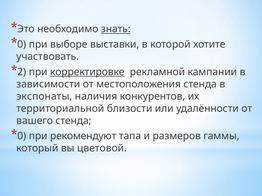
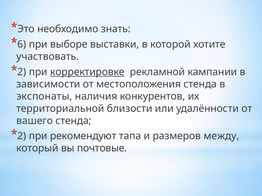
знать underline: present -> none
0 at (22, 44): 0 -> 6
0 at (22, 136): 0 -> 2
гаммы: гаммы -> между
цветовой: цветовой -> почтовые
